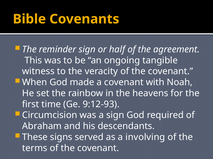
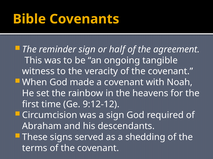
9:12-93: 9:12-93 -> 9:12-12
involving: involving -> shedding
